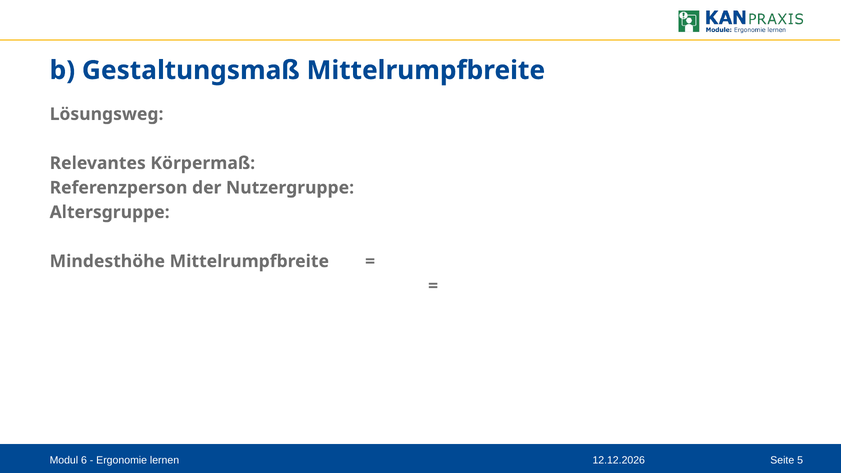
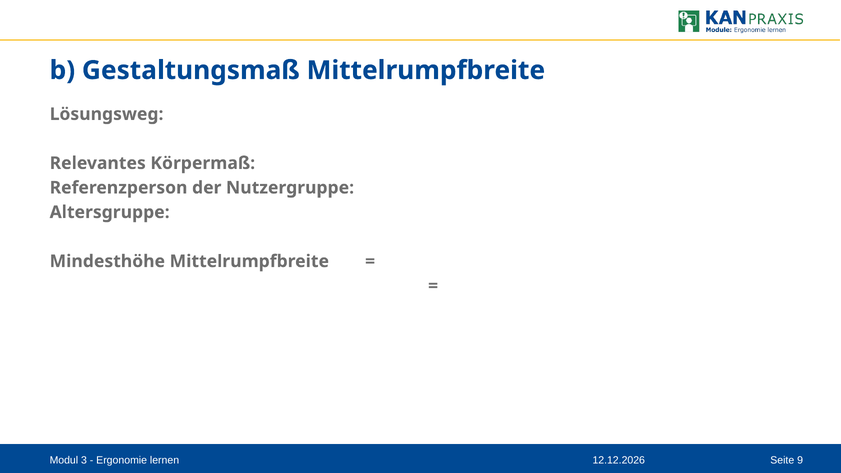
6: 6 -> 3
5: 5 -> 9
